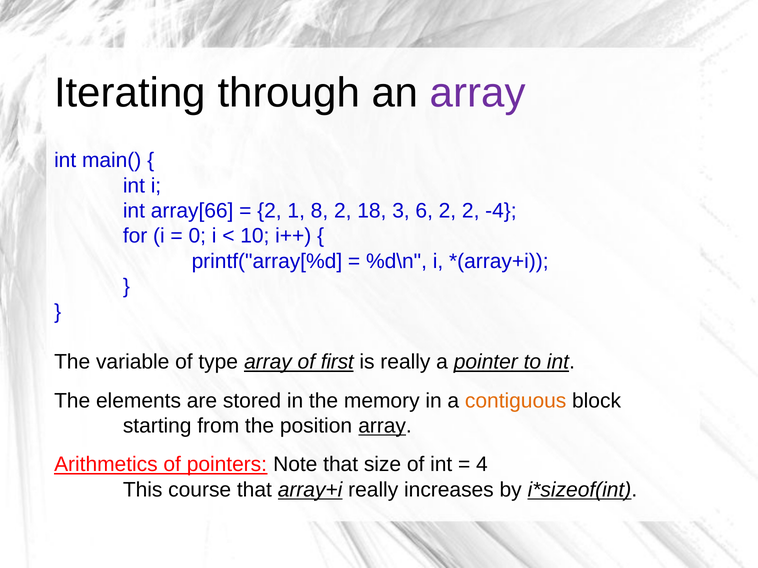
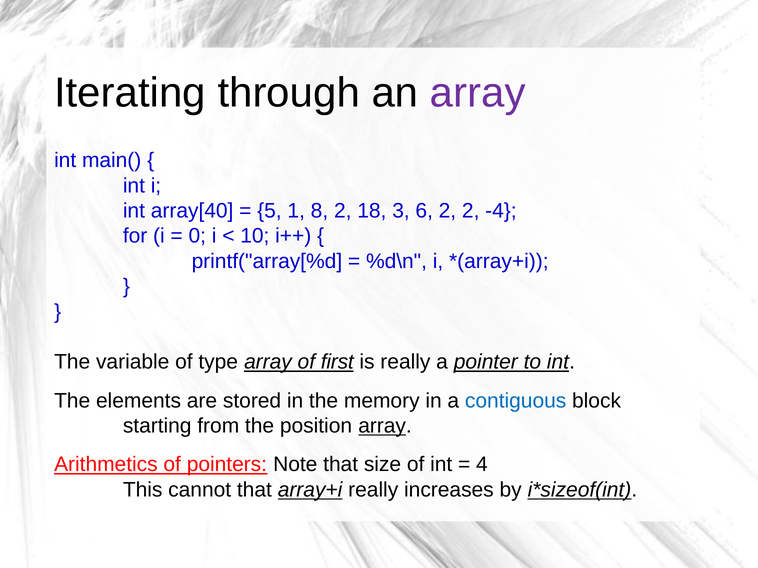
array[66: array[66 -> array[40
2 at (269, 211): 2 -> 5
contiguous colour: orange -> blue
course: course -> cannot
